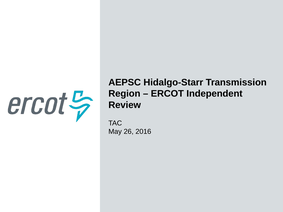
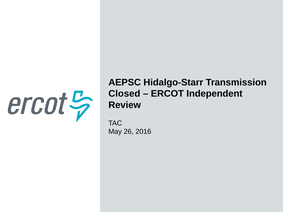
Region: Region -> Closed
